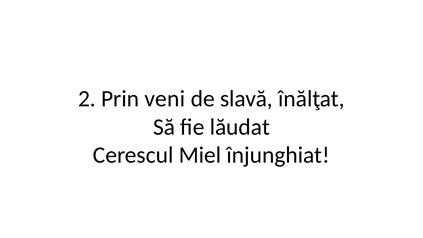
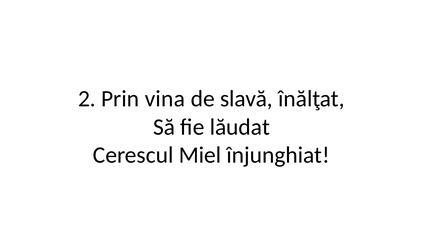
veni: veni -> vina
